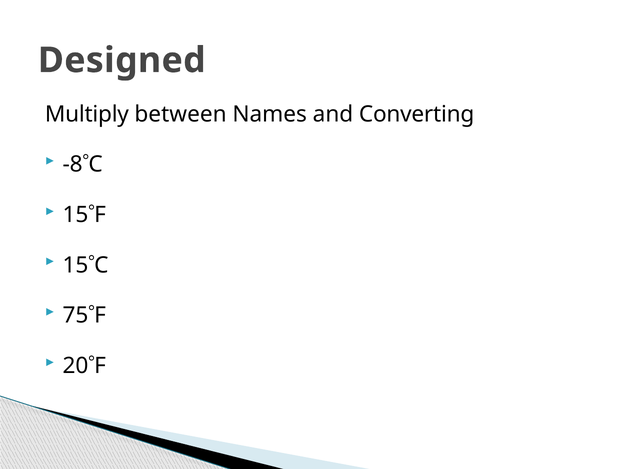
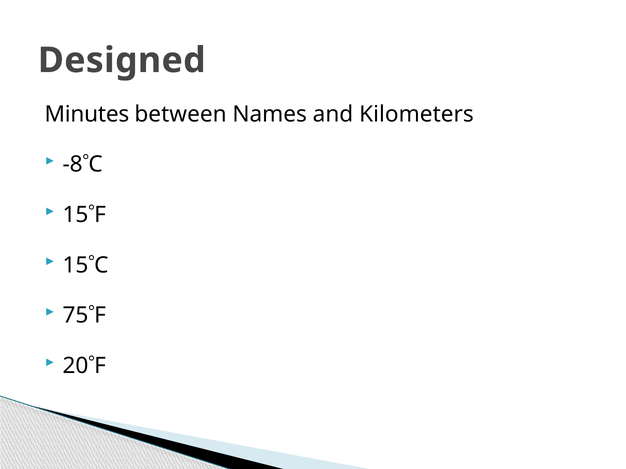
Multiply: Multiply -> Minutes
Converting: Converting -> Kilometers
